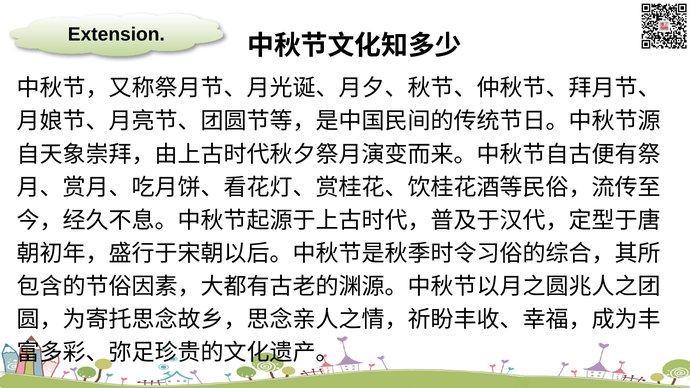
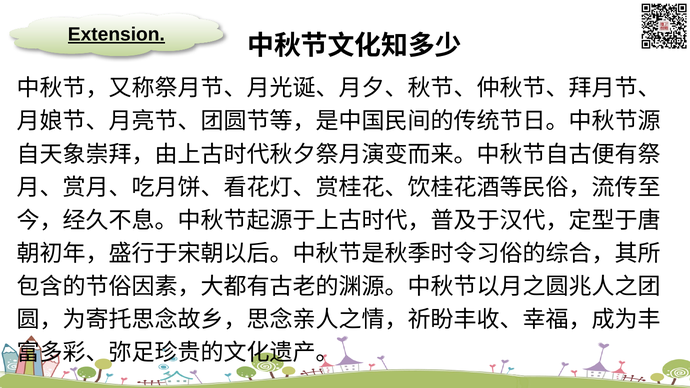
Extension underline: none -> present
